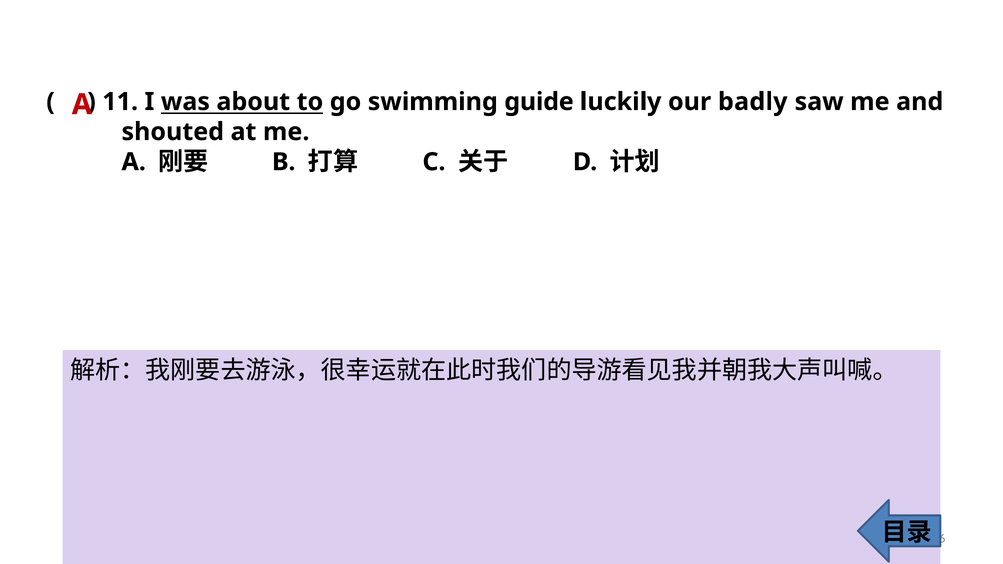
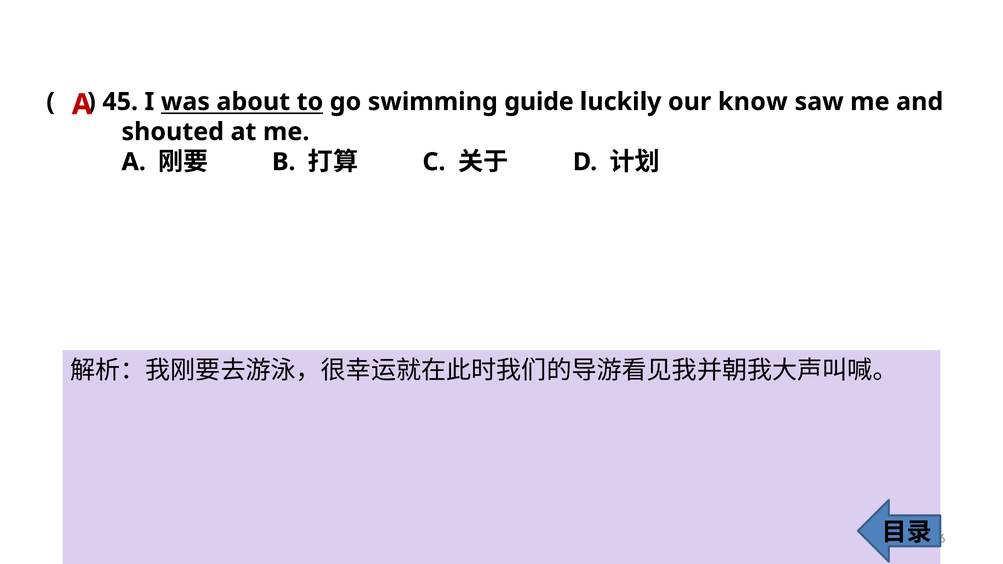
11: 11 -> 45
badly: badly -> know
